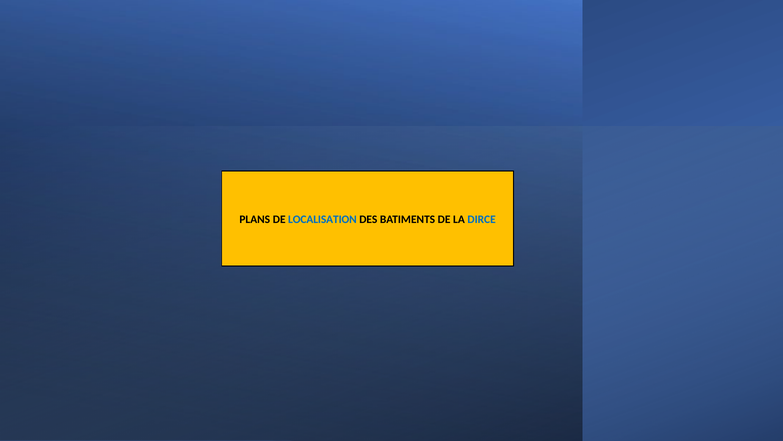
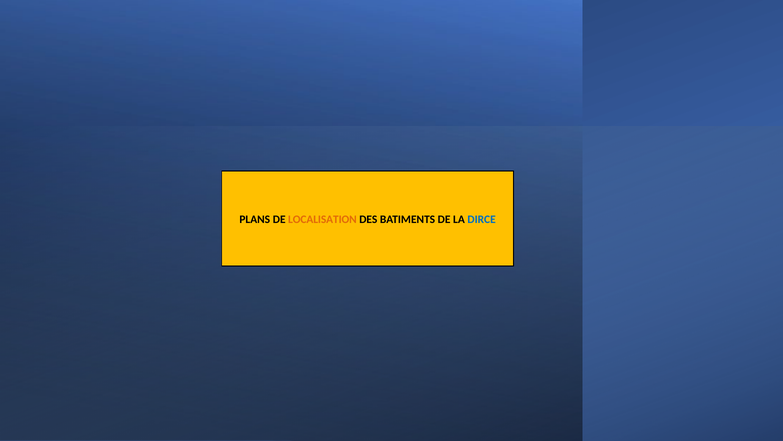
LOCALISATION colour: blue -> orange
